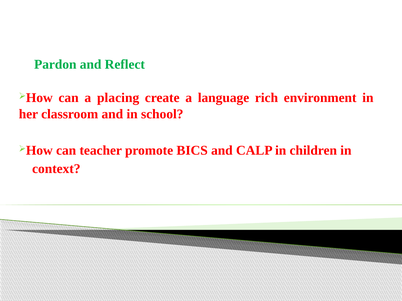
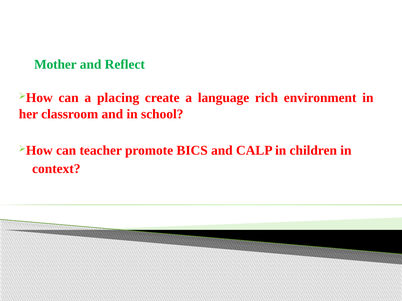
Pardon: Pardon -> Mother
